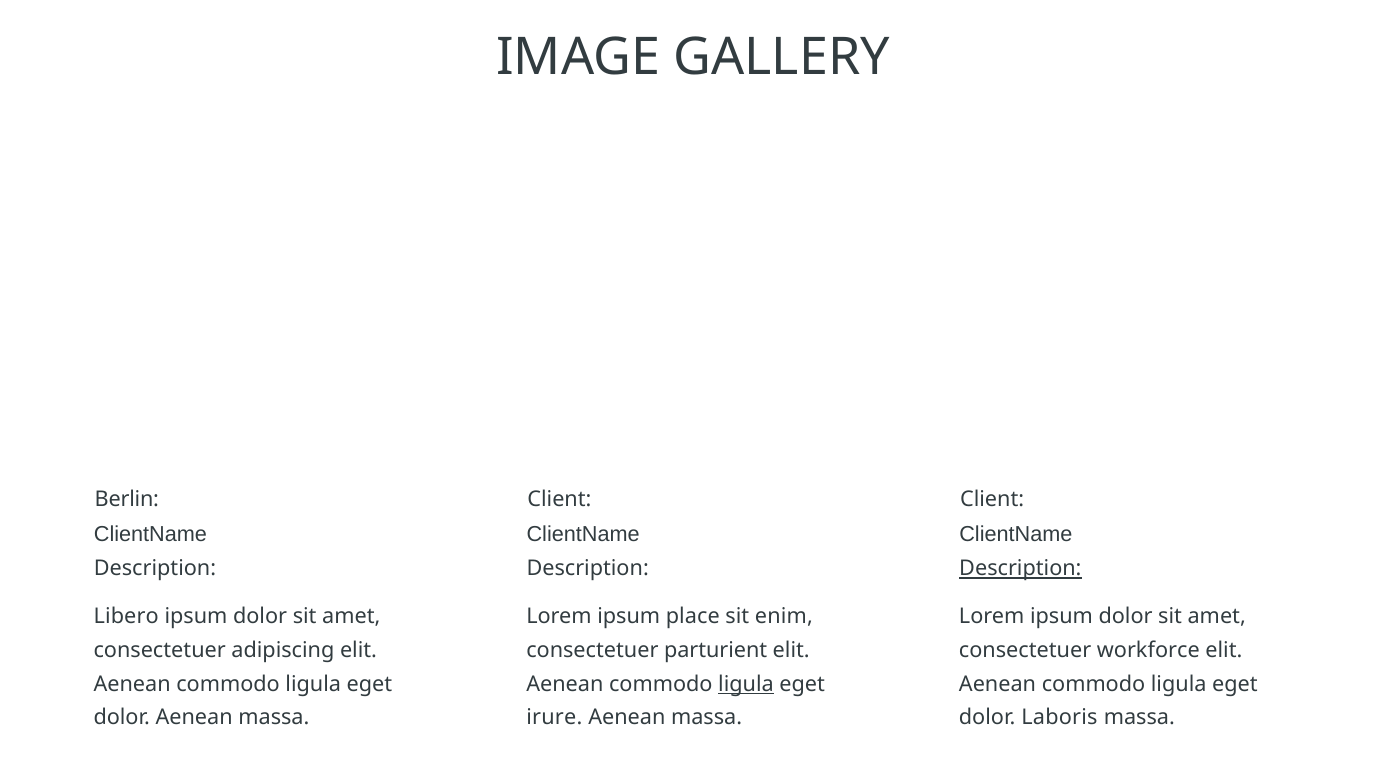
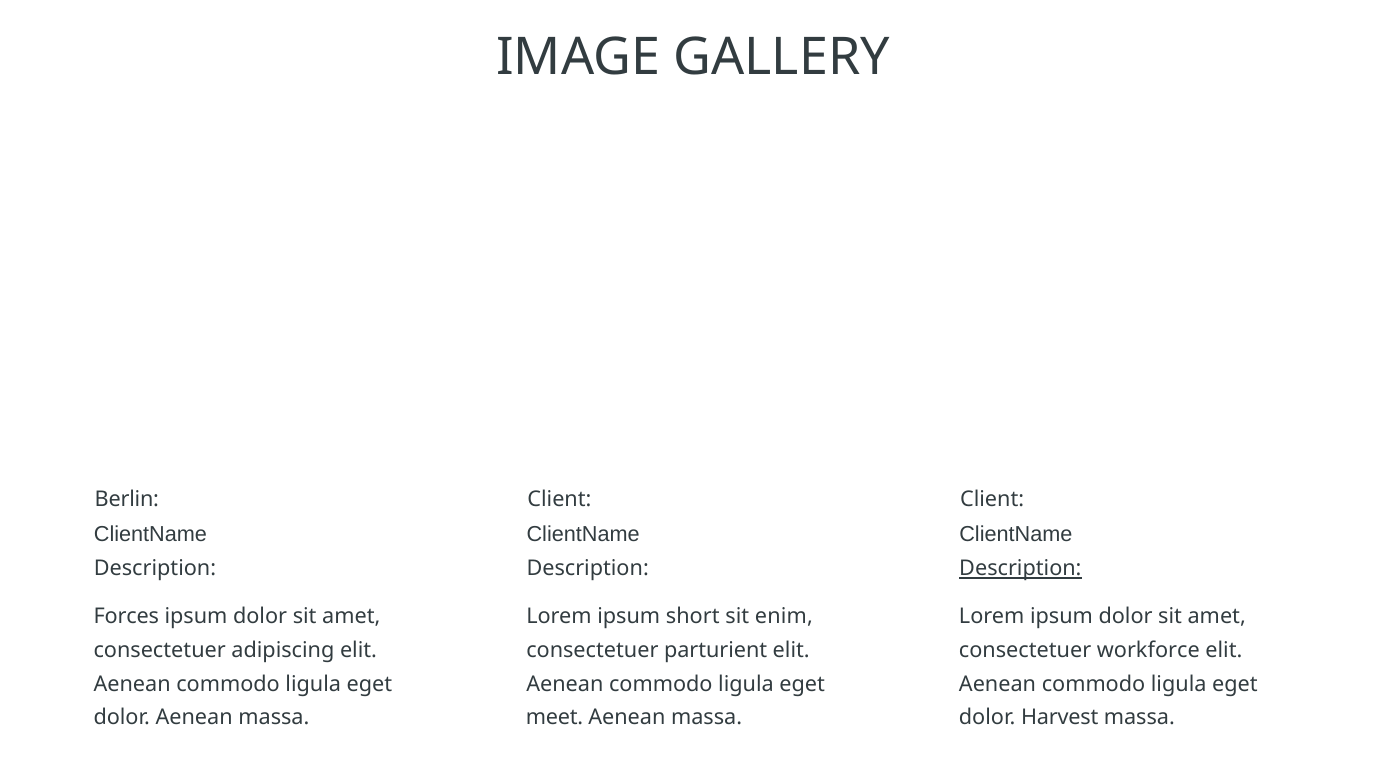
Libero: Libero -> Forces
place: place -> short
ligula at (746, 684) underline: present -> none
irure: irure -> meet
Laboris: Laboris -> Harvest
